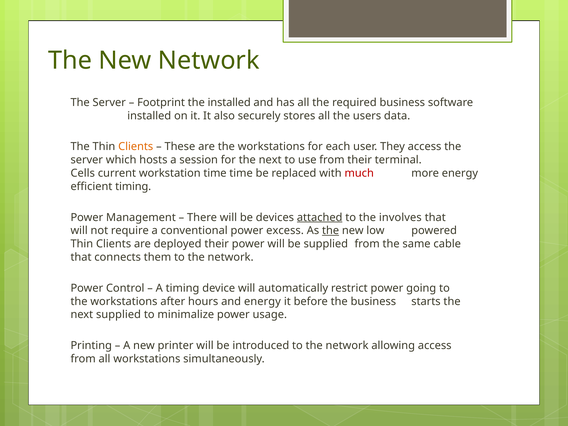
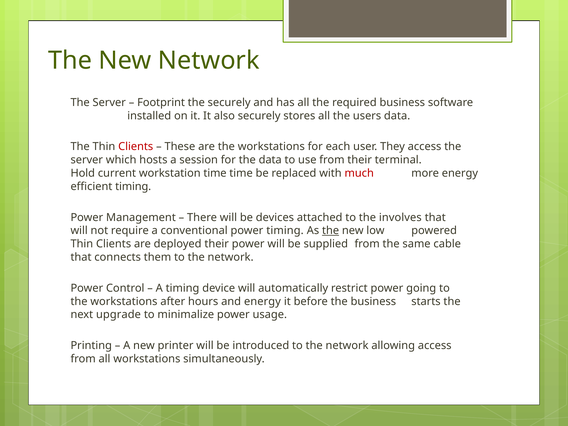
the installed: installed -> securely
Clients at (136, 147) colour: orange -> red
for the next: next -> data
Cells: Cells -> Hold
attached underline: present -> none
power excess: excess -> timing
next supplied: supplied -> upgrade
